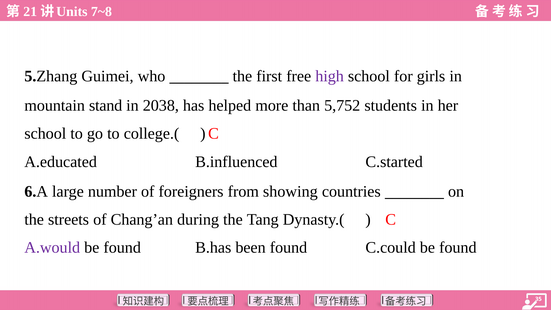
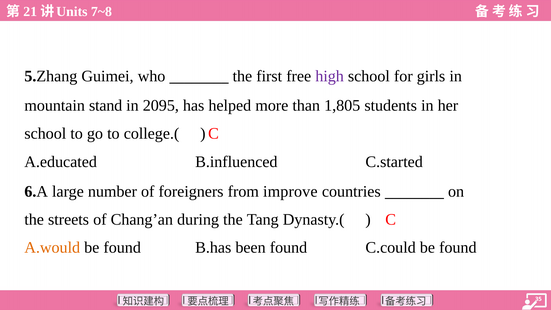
2038: 2038 -> 2095
5,752: 5,752 -> 1,805
showing: showing -> improve
A.would colour: purple -> orange
